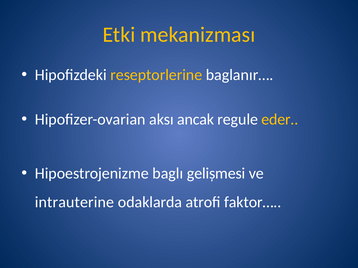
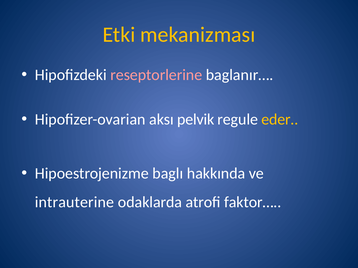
reseptorlerine colour: yellow -> pink
ancak: ancak -> pelvik
gelișmesi: gelișmesi -> hakkında
